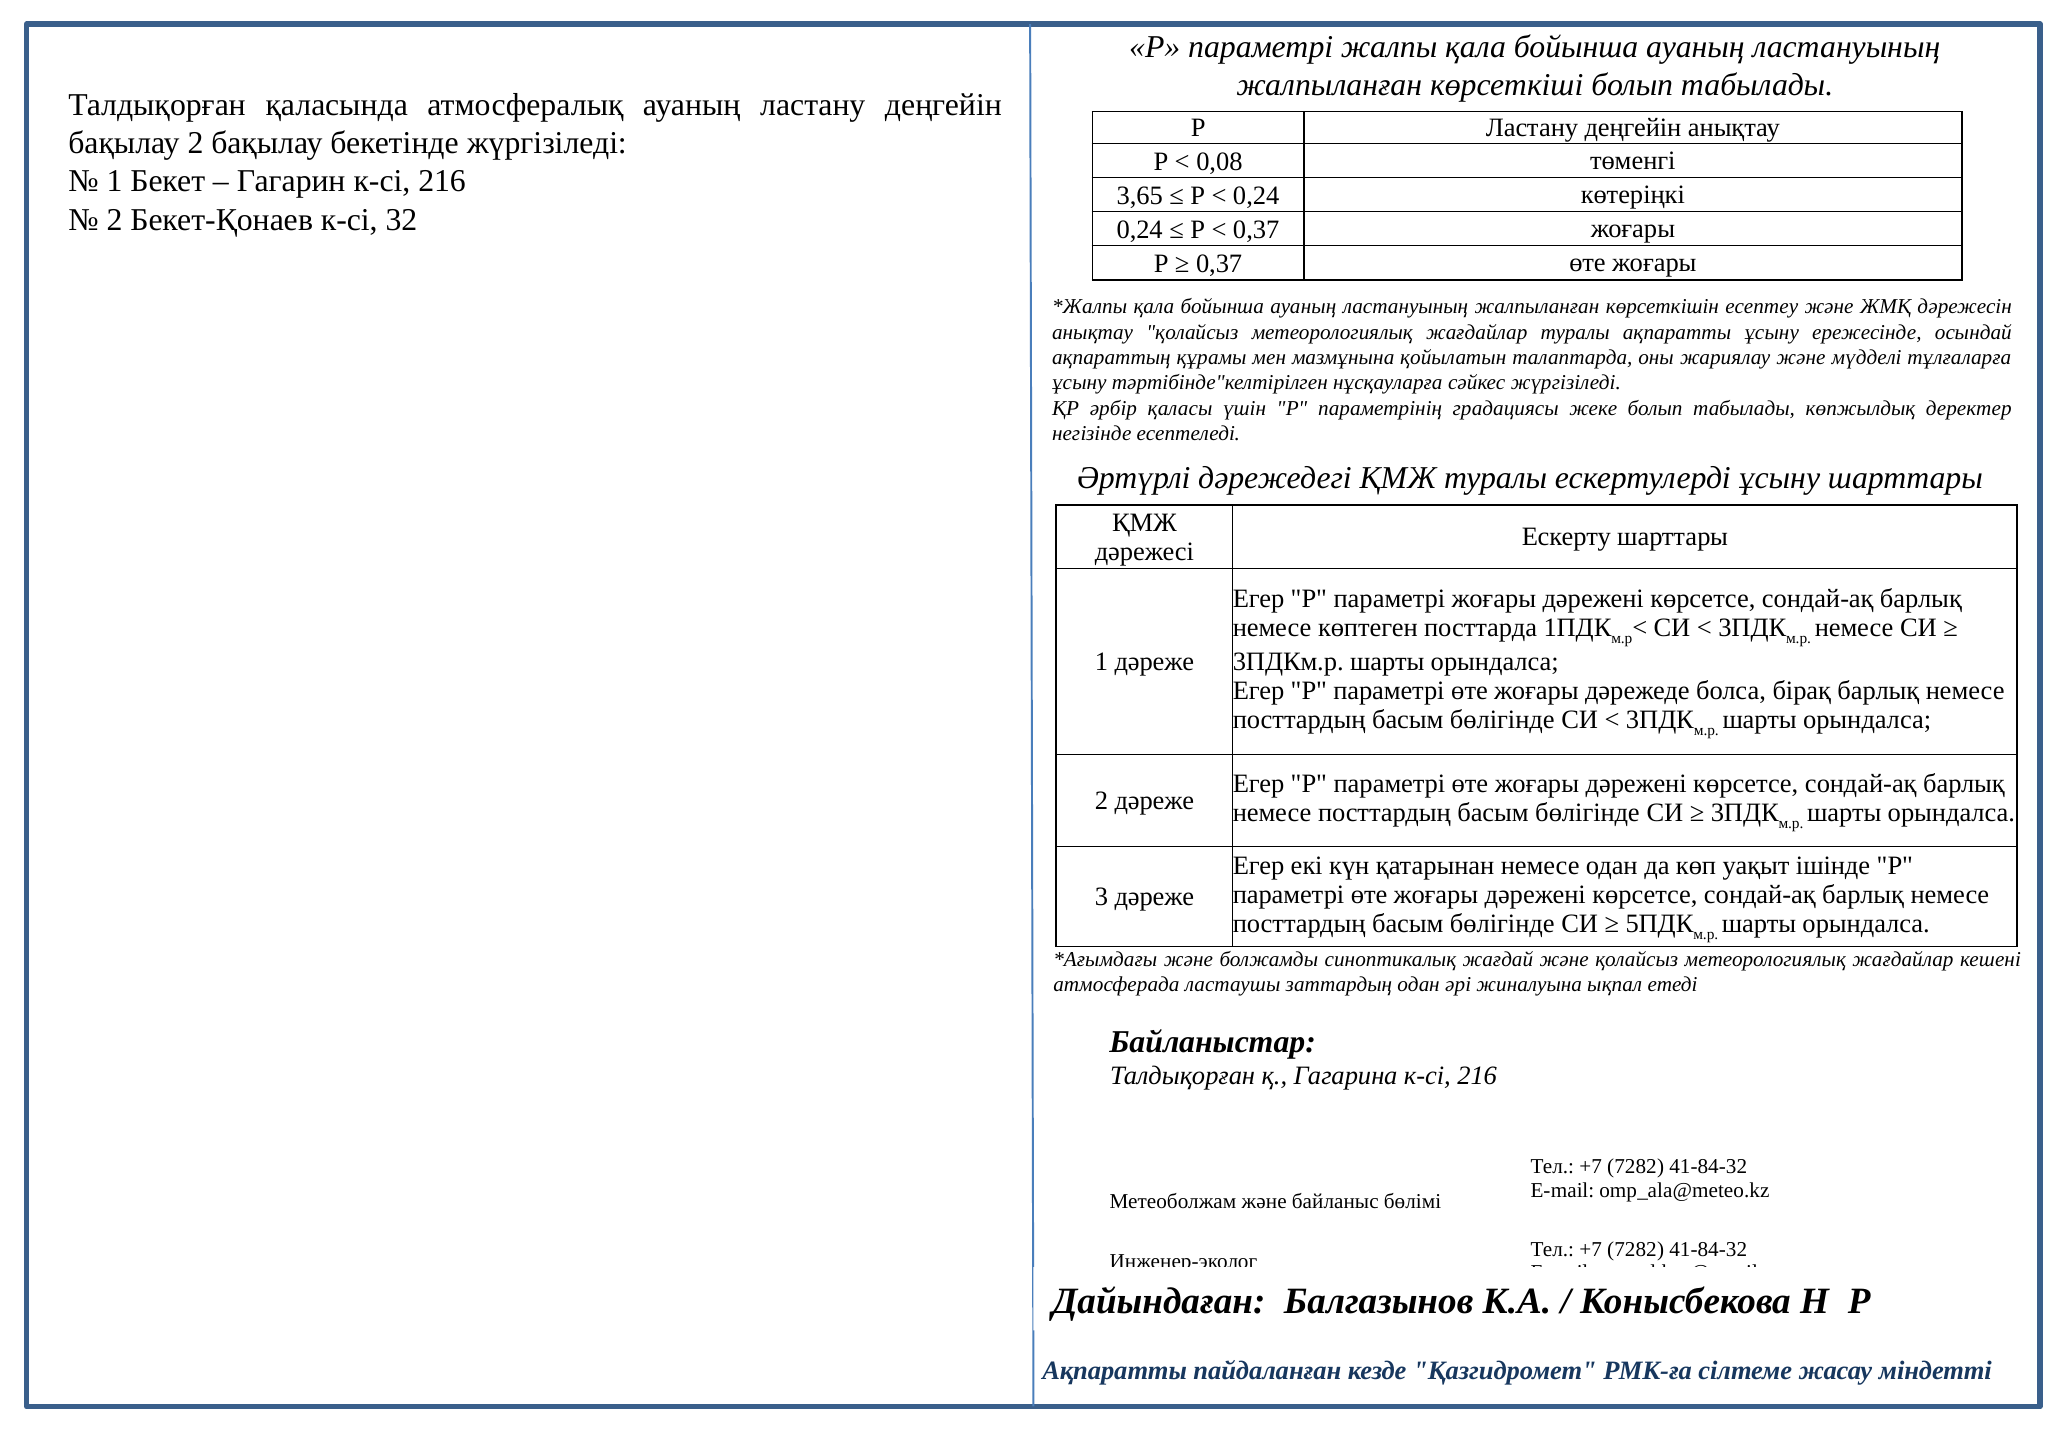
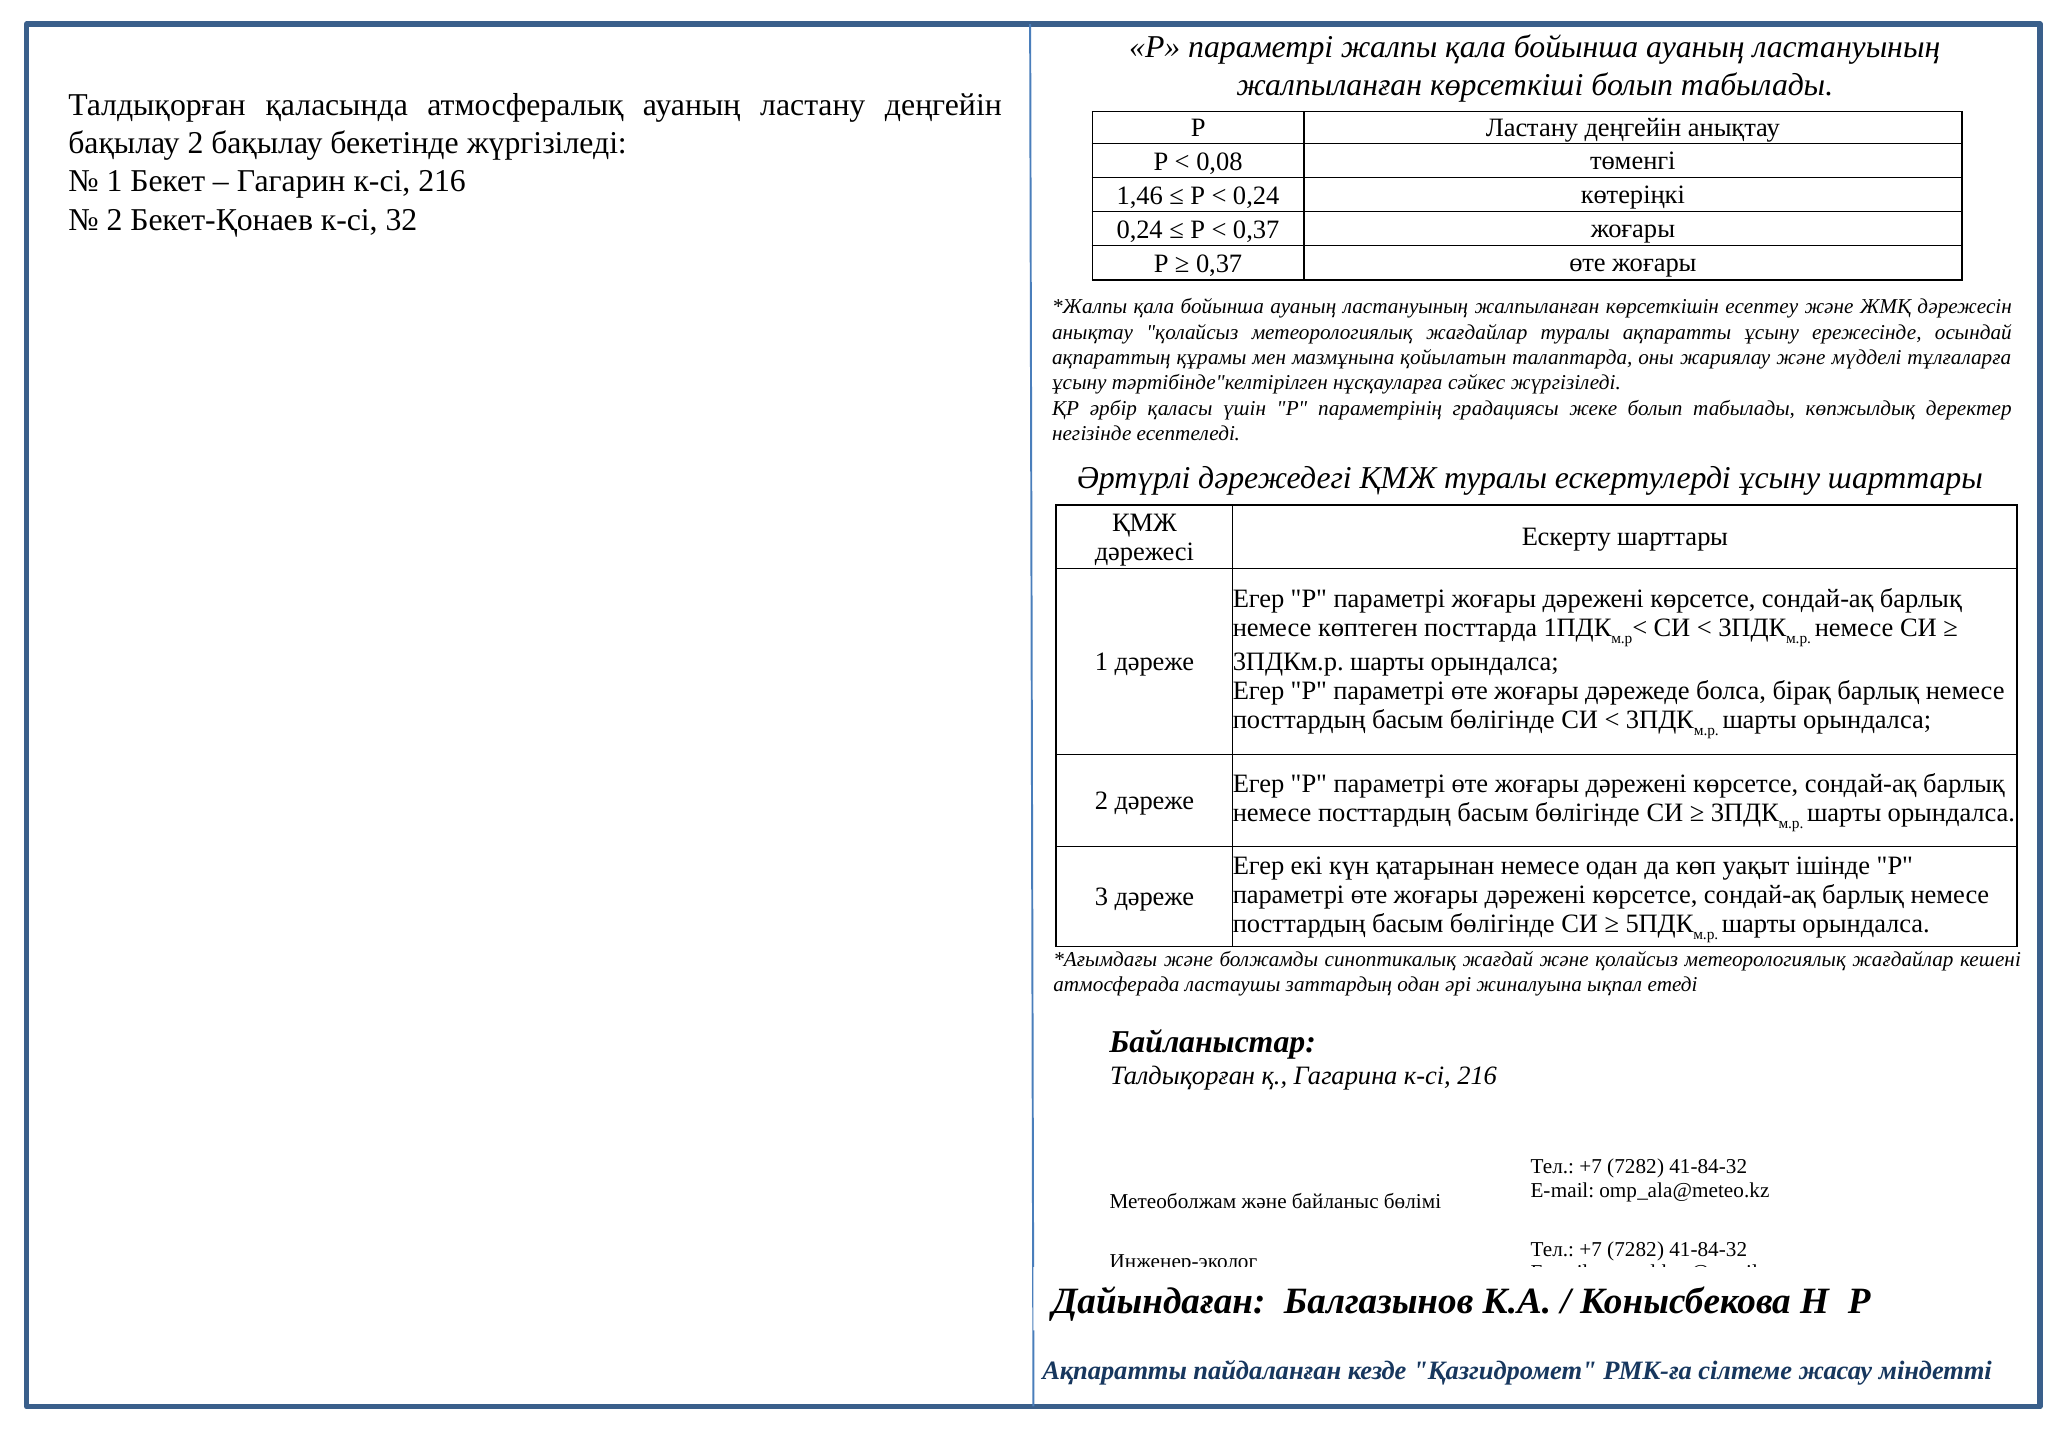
3,65: 3,65 -> 1,46
